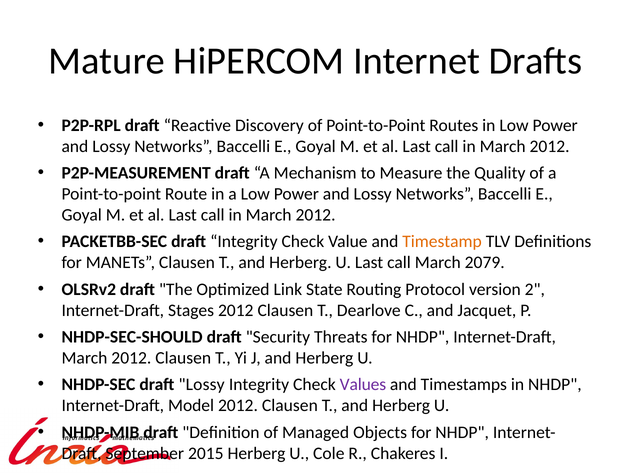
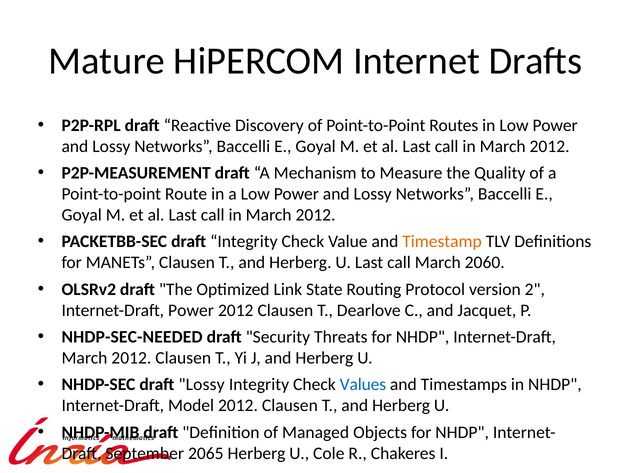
2079: 2079 -> 2060
Internet-Draft Stages: Stages -> Power
NHDP-SEC-SHOULD: NHDP-SEC-SHOULD -> NHDP-SEC-NEEDED
Values colour: purple -> blue
2015: 2015 -> 2065
